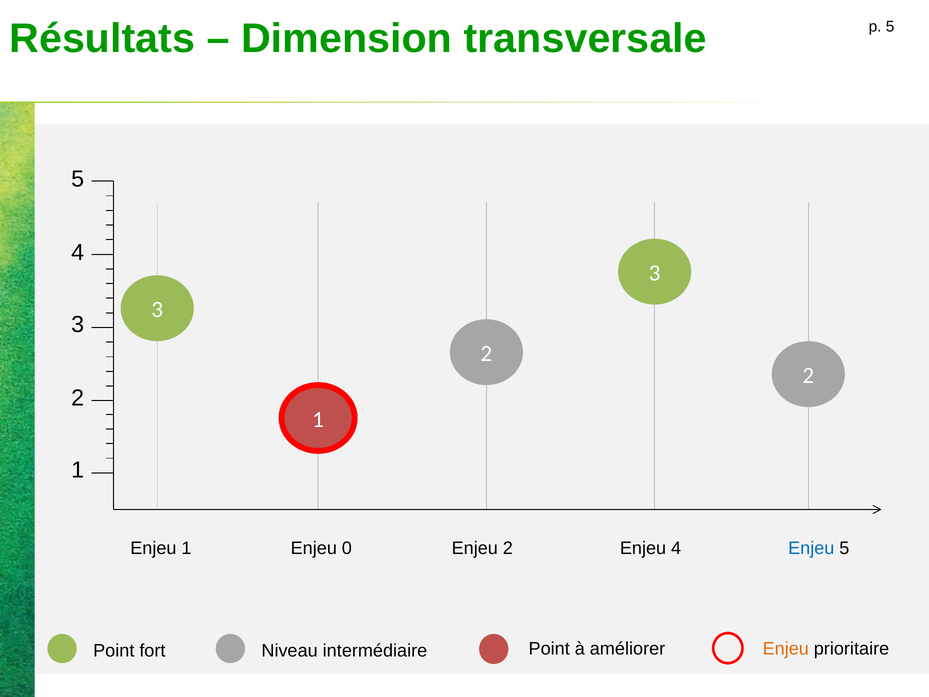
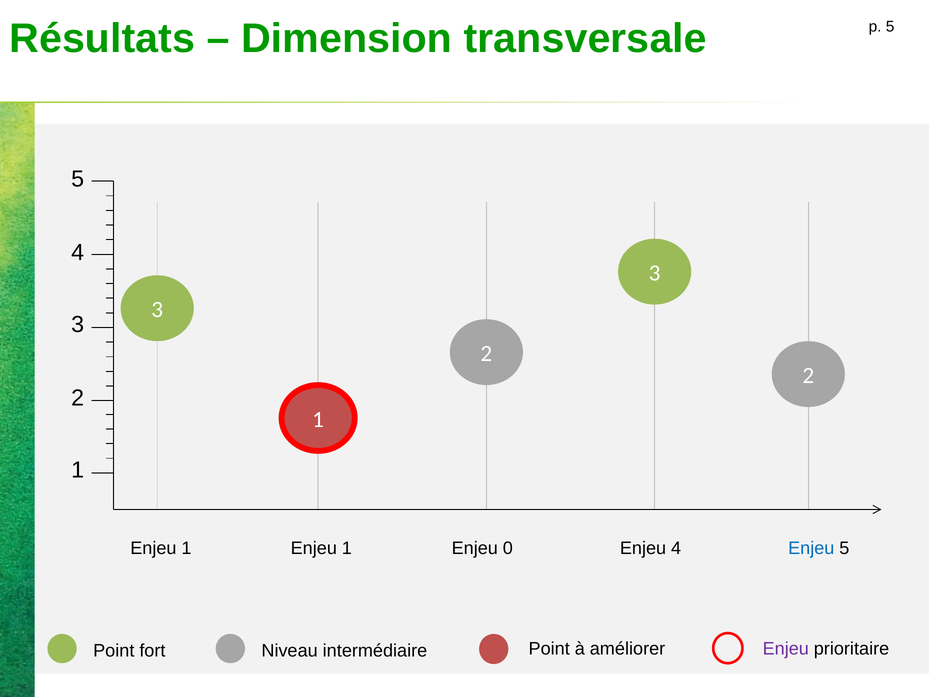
1 Enjeu 0: 0 -> 1
Enjeu 2: 2 -> 0
Enjeu at (786, 648) colour: orange -> purple
